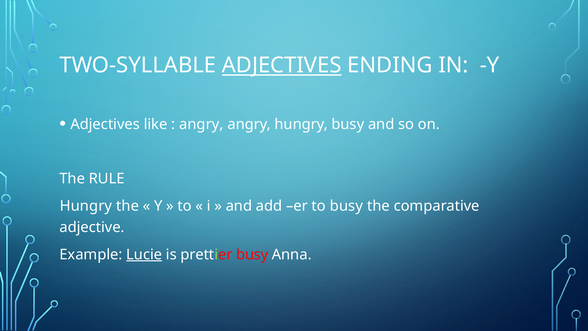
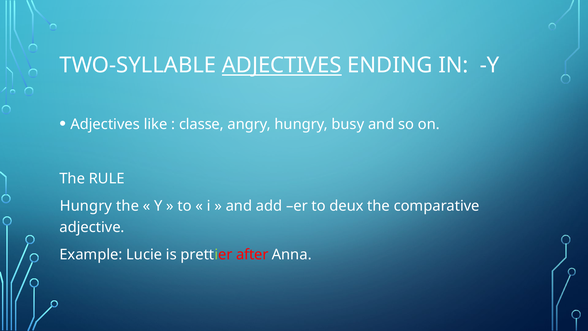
angry at (201, 124): angry -> classe
to busy: busy -> deux
Lucie underline: present -> none
prettier busy: busy -> after
